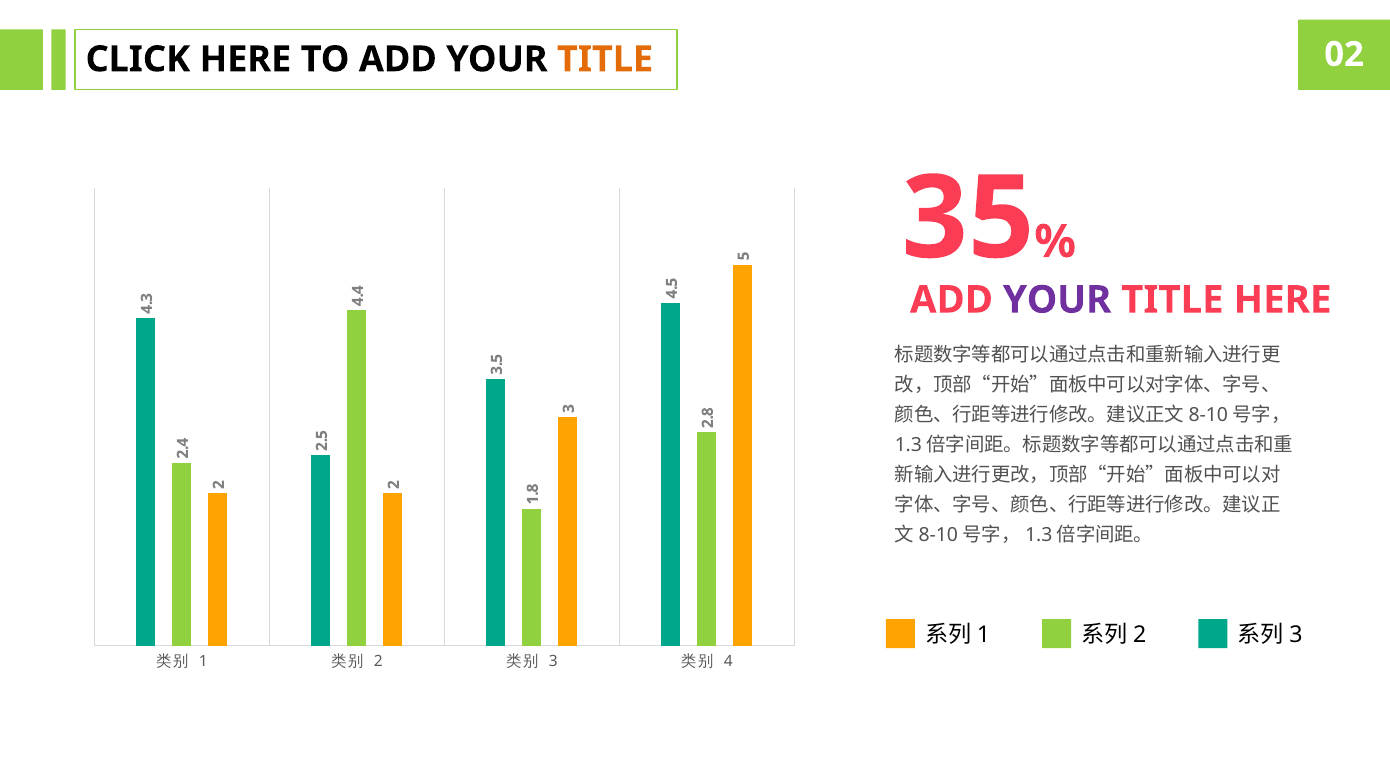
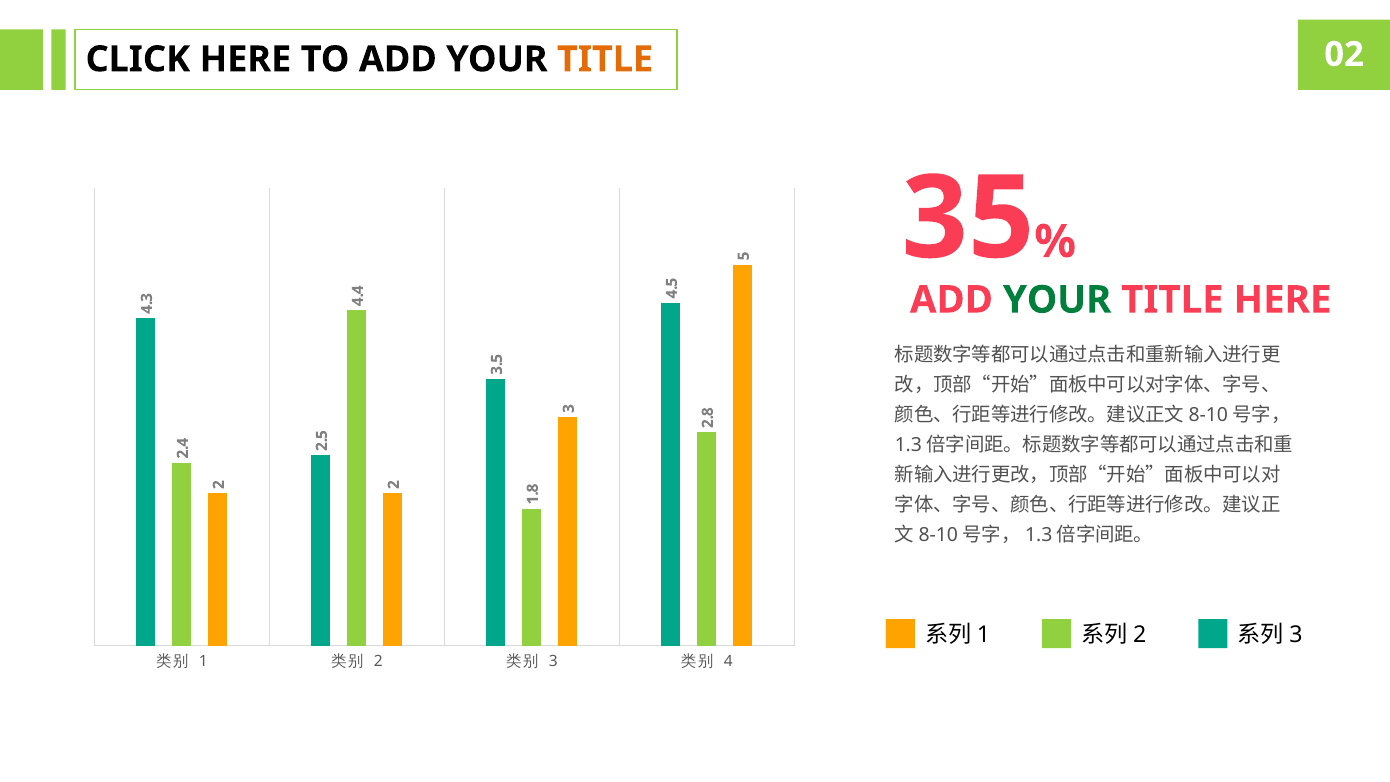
YOUR at (1057, 300) colour: purple -> green
